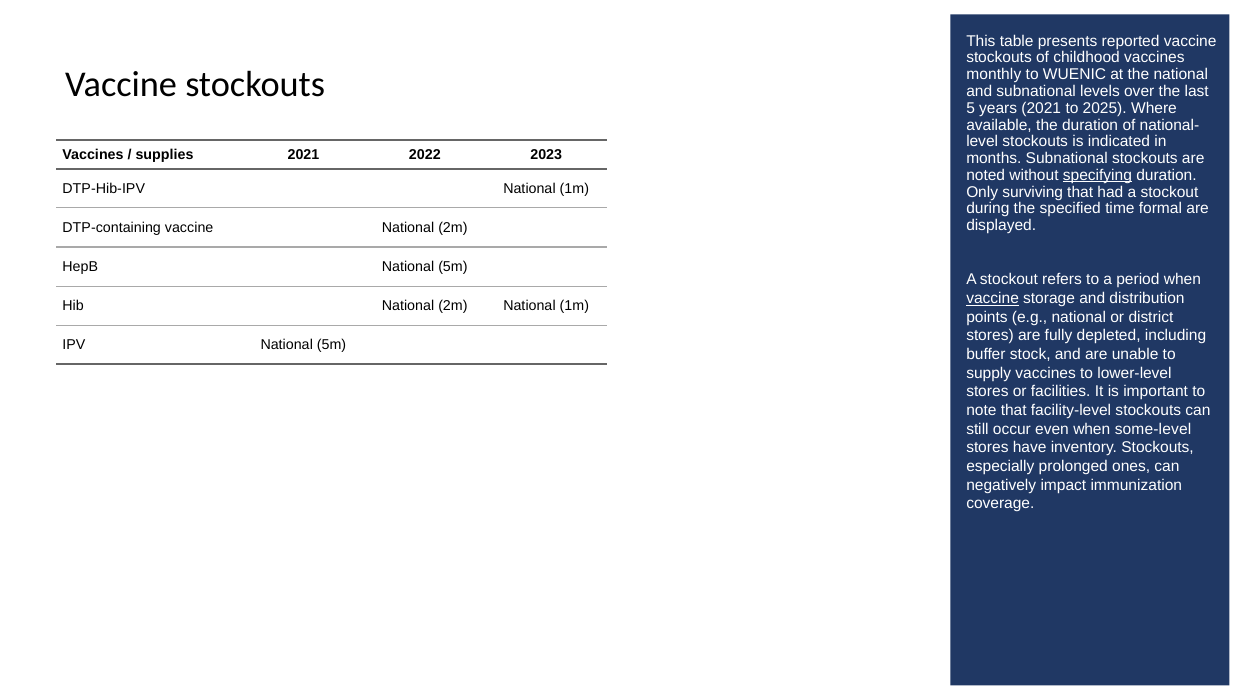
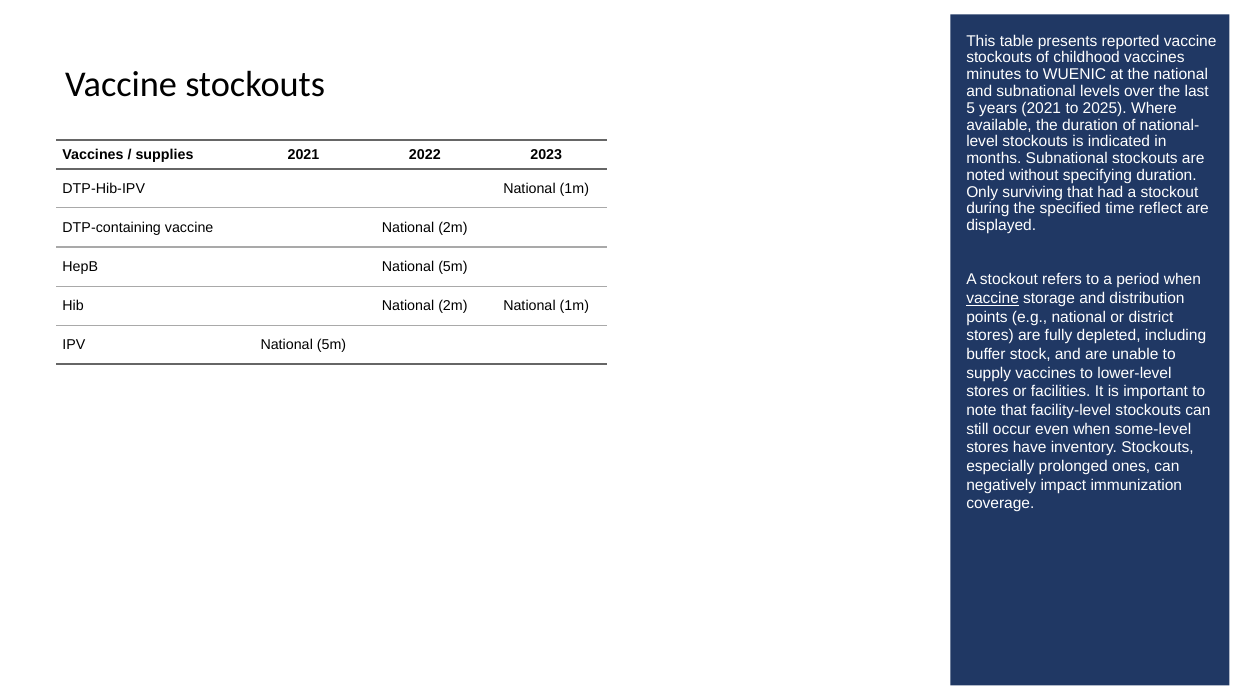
monthly: monthly -> minutes
specifying underline: present -> none
formal: formal -> reflect
